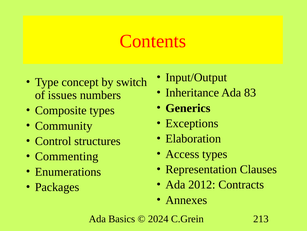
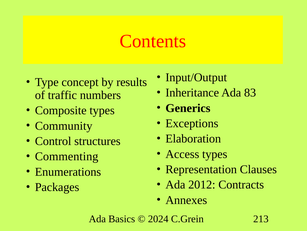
switch: switch -> results
issues: issues -> traffic
